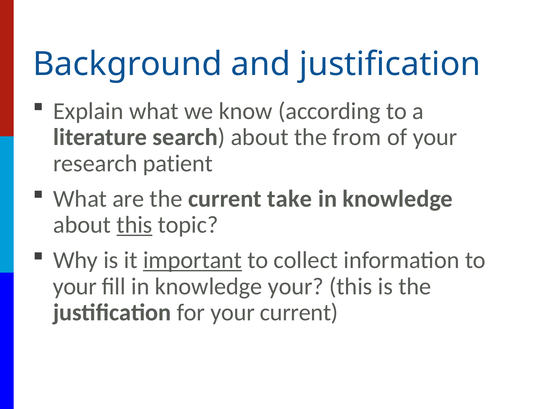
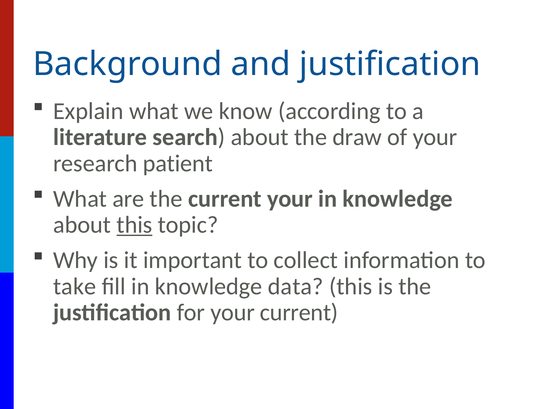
from: from -> draw
current take: take -> your
important underline: present -> none
your at (75, 286): your -> take
knowledge your: your -> data
